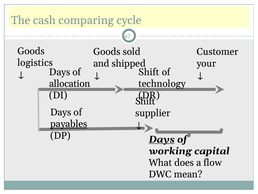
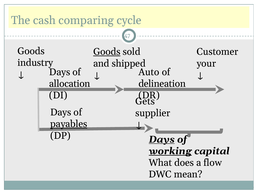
Goods at (107, 52) underline: none -> present
logistics: logistics -> industry
Shift at (149, 72): Shift -> Auto
technology: technology -> delineation
Shift at (145, 101): Shift -> Gets
working underline: none -> present
